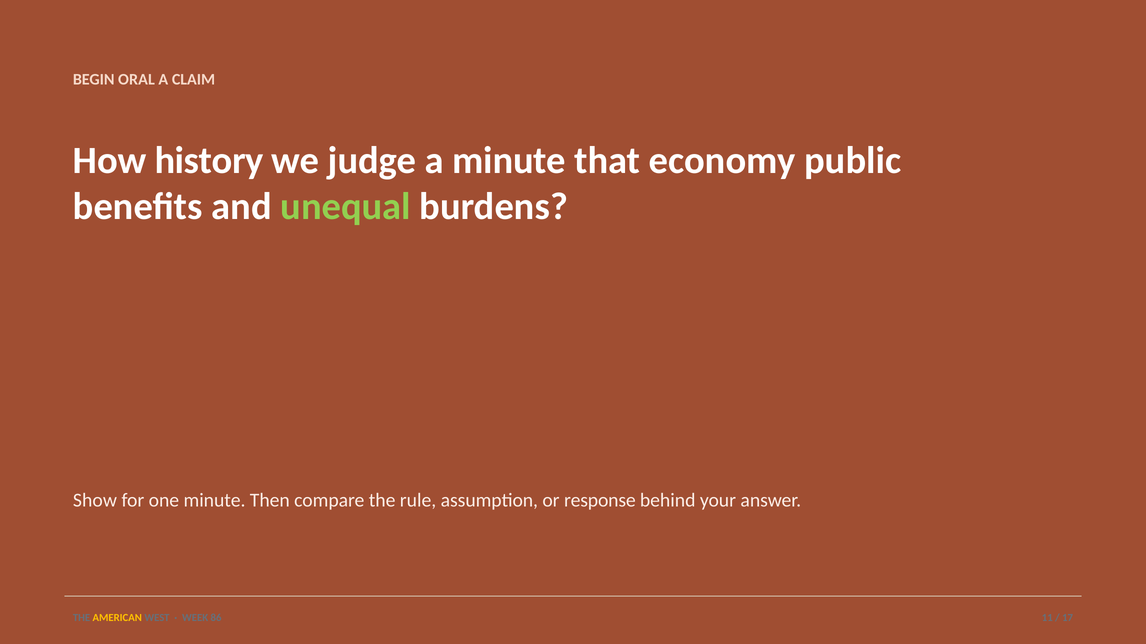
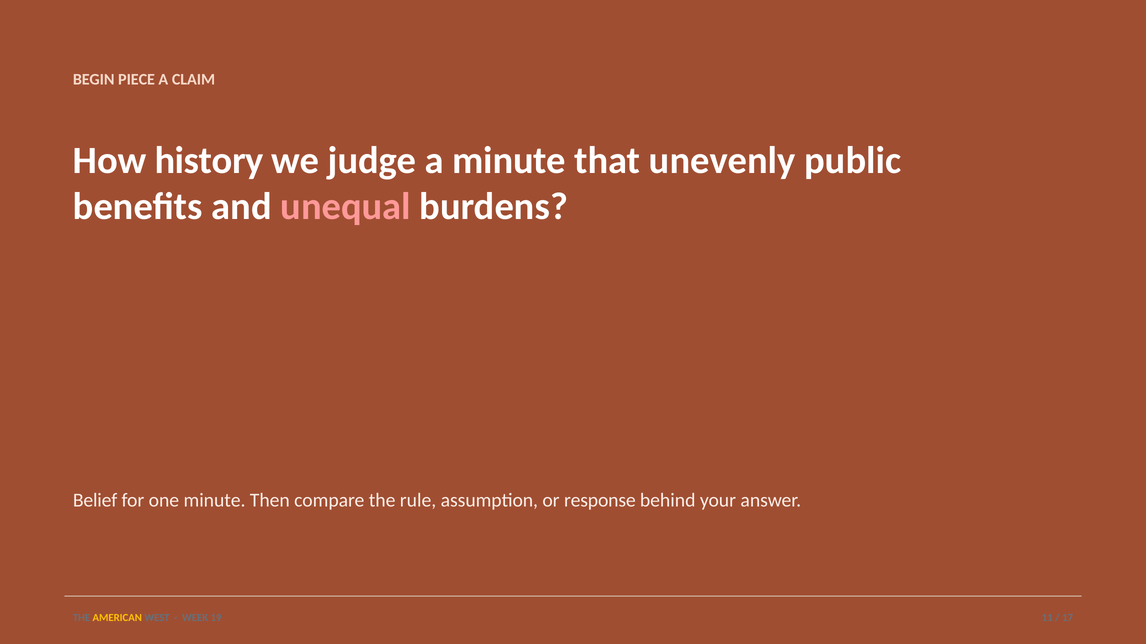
ORAL: ORAL -> PIECE
economy: economy -> unevenly
unequal colour: light green -> pink
Show: Show -> Belief
86: 86 -> 19
